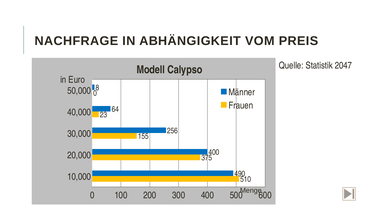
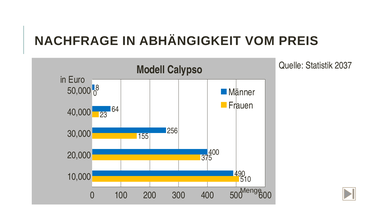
2047: 2047 -> 2037
